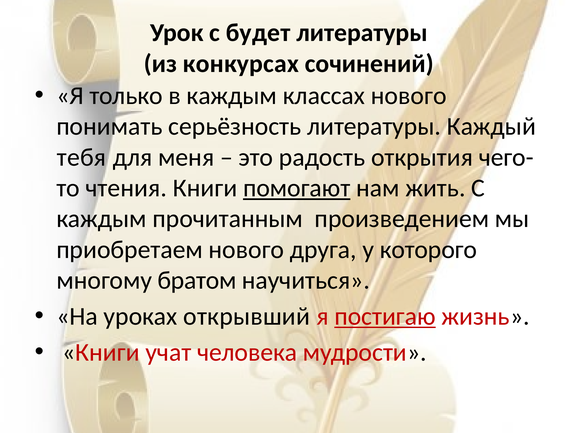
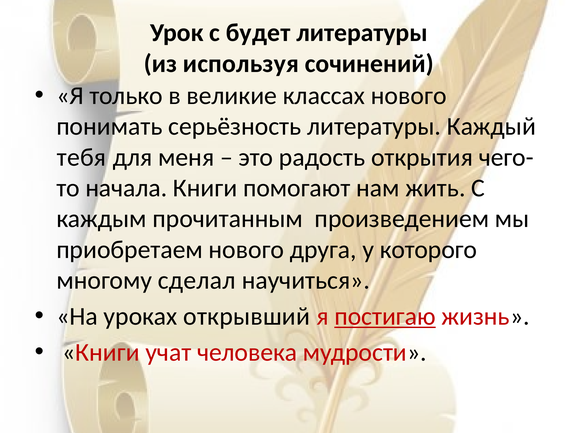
конкурсах: конкурсах -> используя
в каждым: каждым -> великие
чтения: чтения -> начала
помогают underline: present -> none
братом: братом -> сделал
